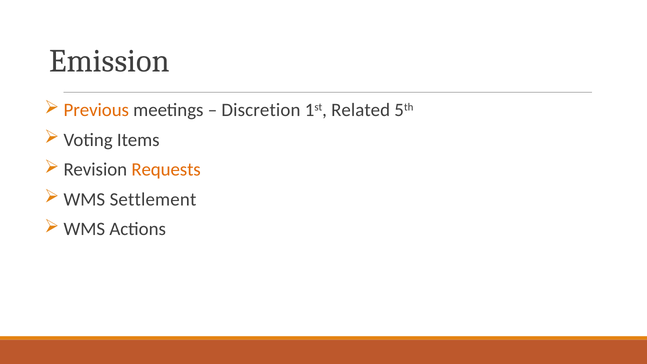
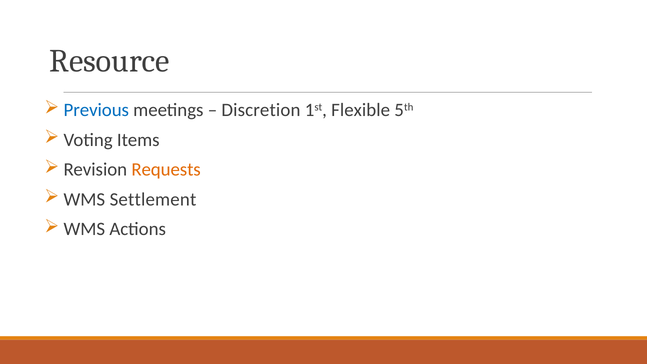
Emission: Emission -> Resource
Previous colour: orange -> blue
Related: Related -> Flexible
